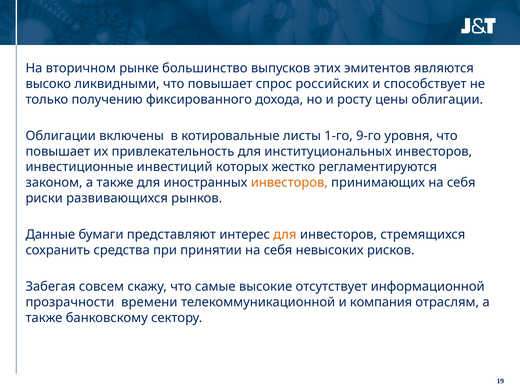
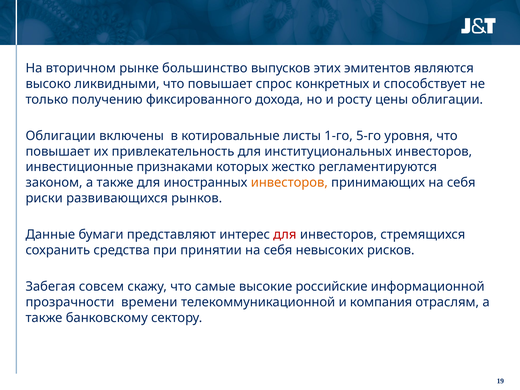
российских: российских -> конкретных
9-го: 9-го -> 5-го
инвестиций: инвестиций -> признаками
для at (285, 235) colour: orange -> red
отсутствует: отсутствует -> российские
